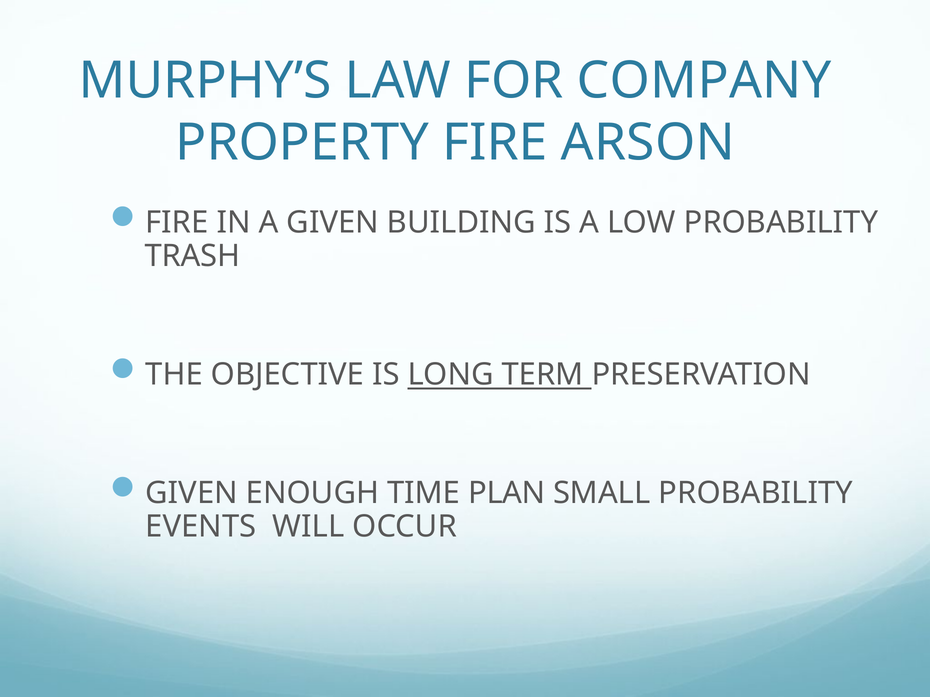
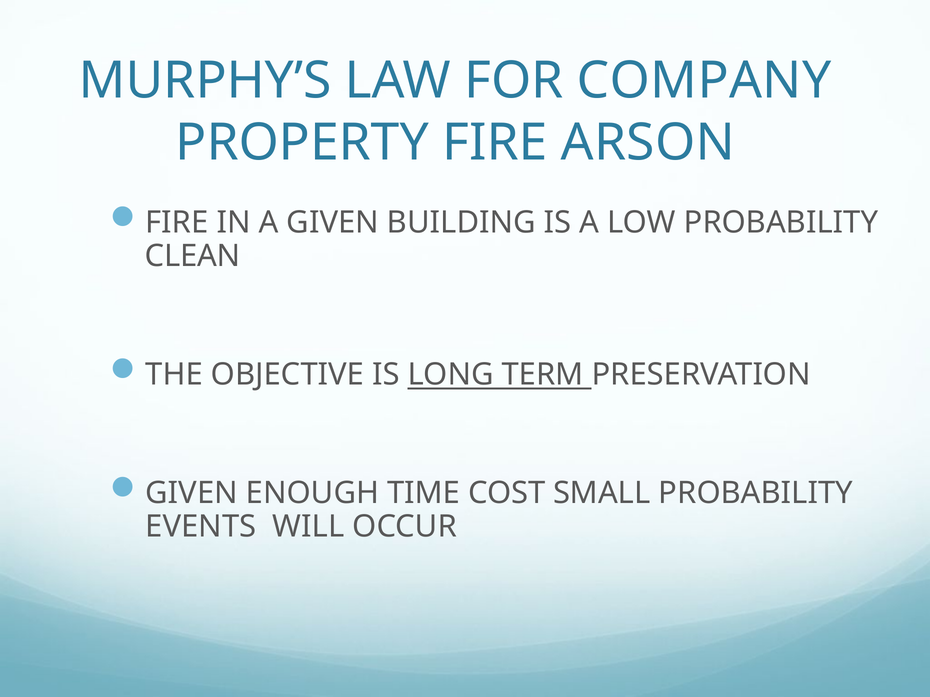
TRASH: TRASH -> CLEAN
PLAN: PLAN -> COST
